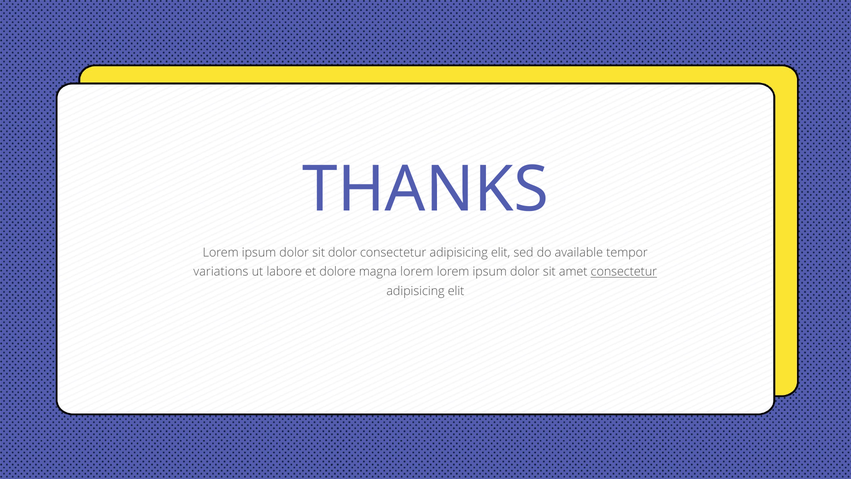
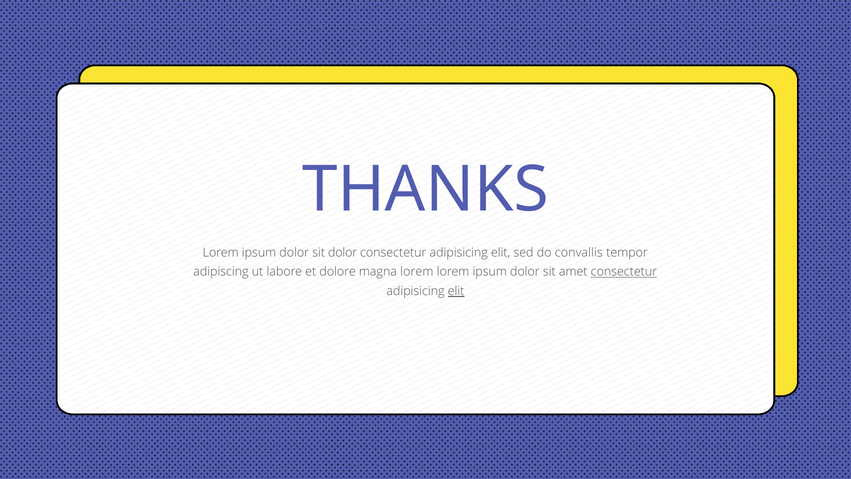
available: available -> convallis
variations: variations -> adipiscing
elit at (456, 291) underline: none -> present
